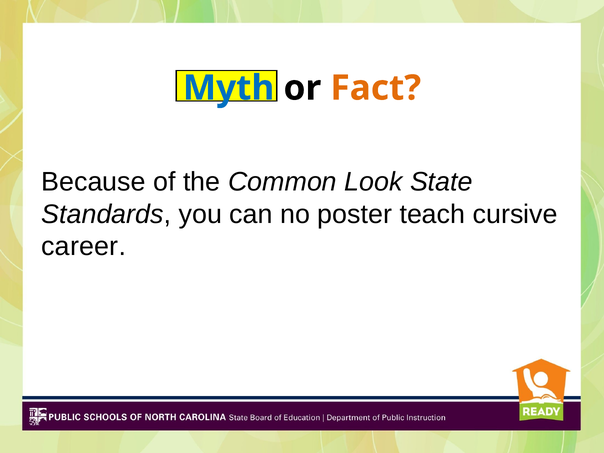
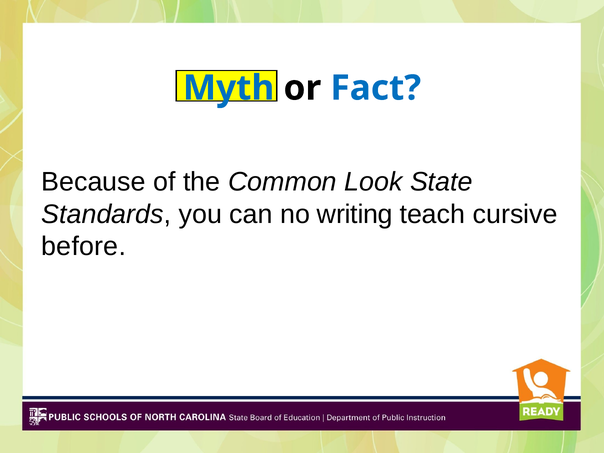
Fact colour: orange -> blue
poster: poster -> writing
career: career -> before
